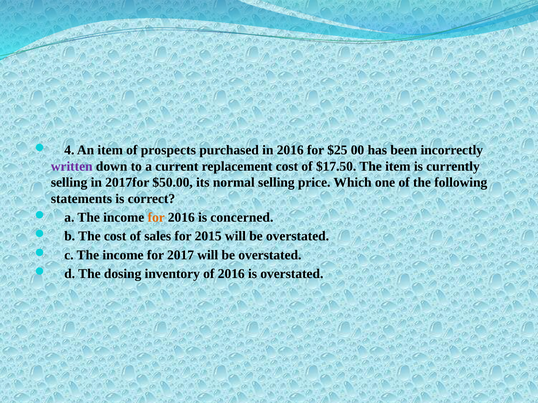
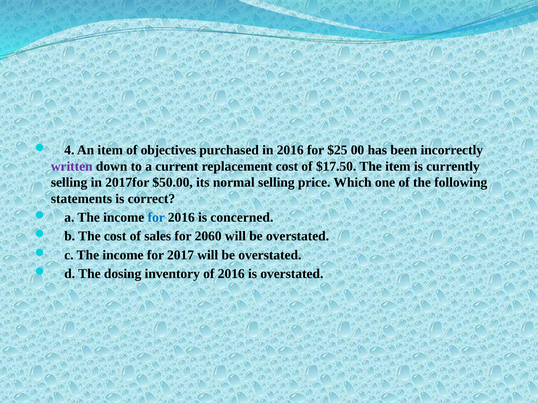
prospects: prospects -> objectives
for at (156, 218) colour: orange -> blue
2015: 2015 -> 2060
